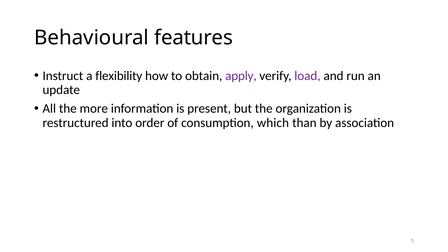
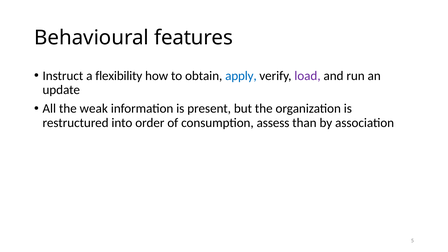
apply colour: purple -> blue
more: more -> weak
which: which -> assess
